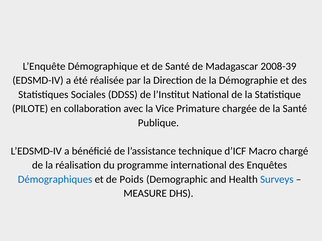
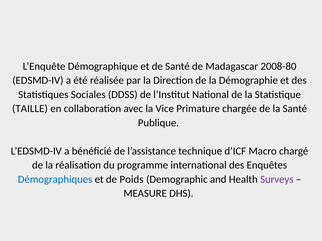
2008-39: 2008-39 -> 2008-80
PILOTE: PILOTE -> TAILLE
Surveys colour: blue -> purple
